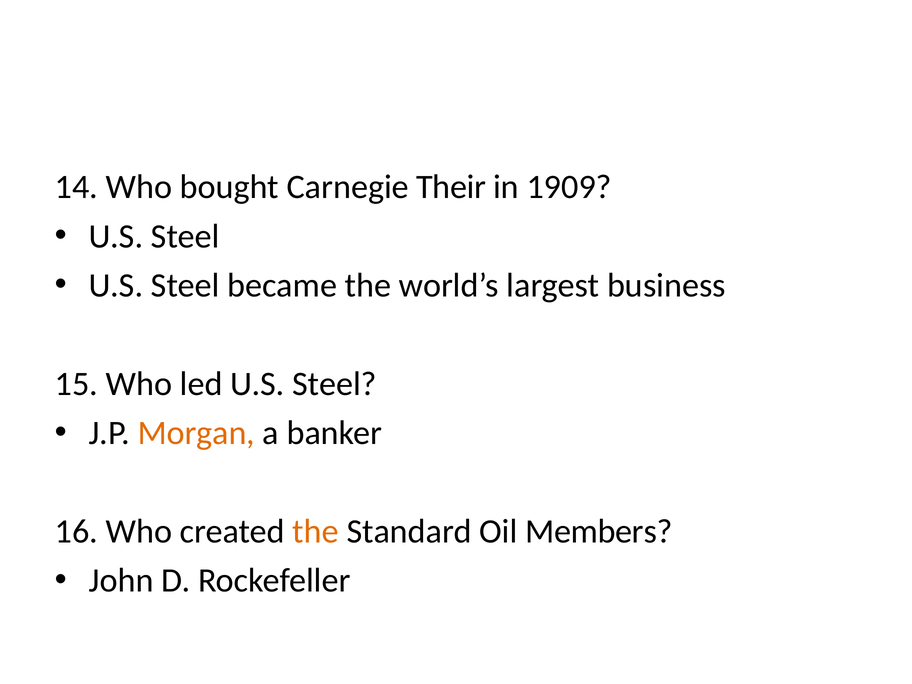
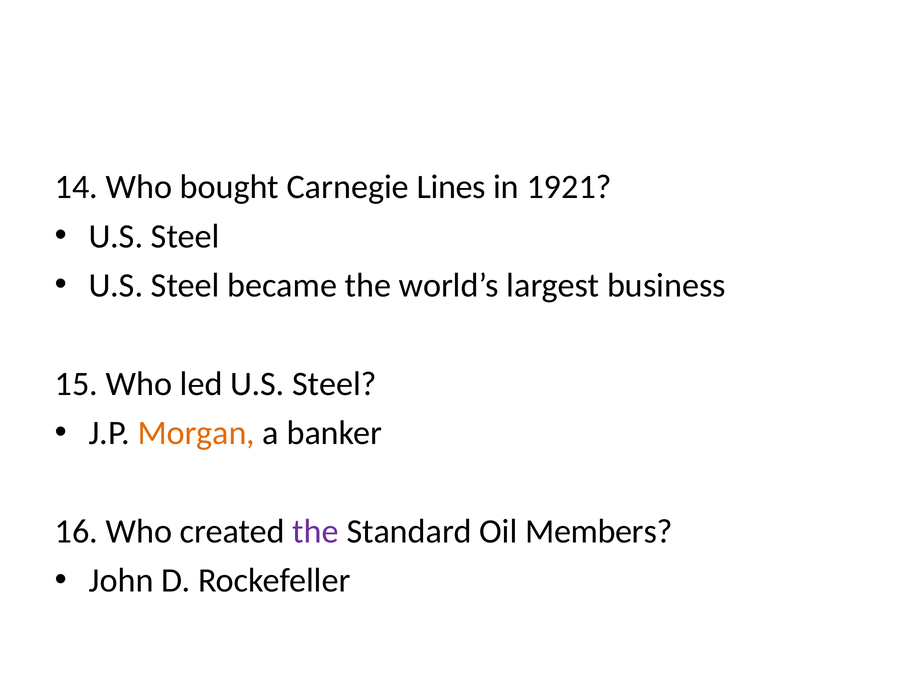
Their: Their -> Lines
1909: 1909 -> 1921
the at (316, 531) colour: orange -> purple
